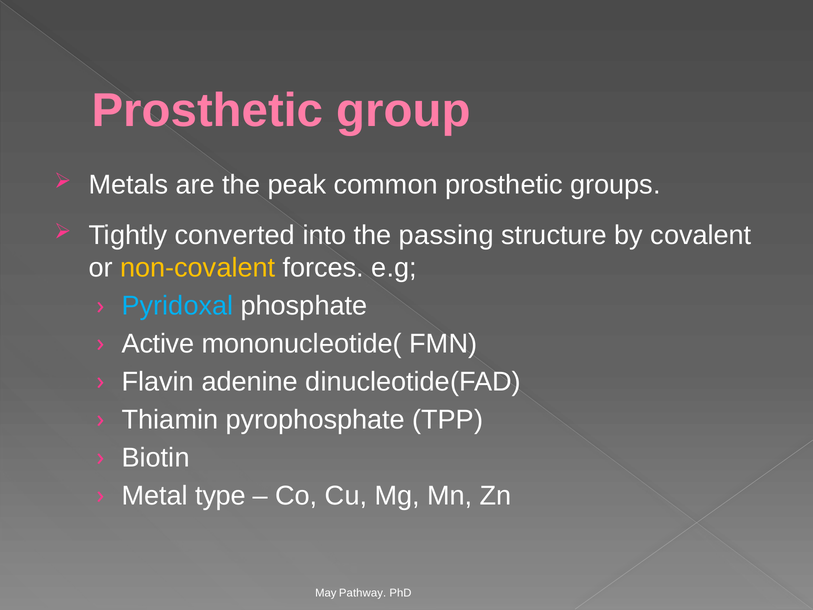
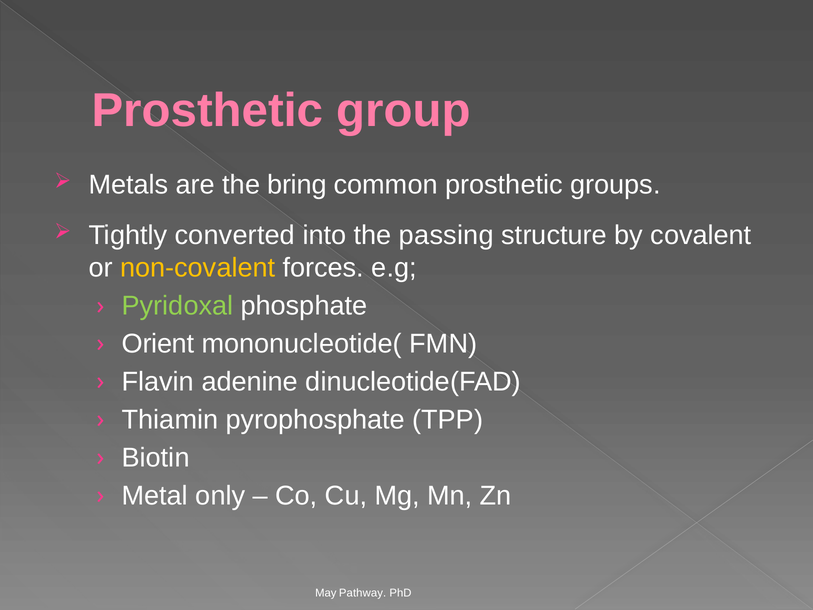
peak: peak -> bring
Pyridoxal colour: light blue -> light green
Active: Active -> Orient
type: type -> only
